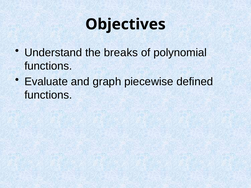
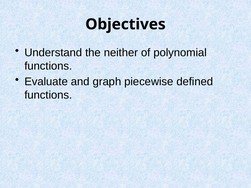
breaks: breaks -> neither
